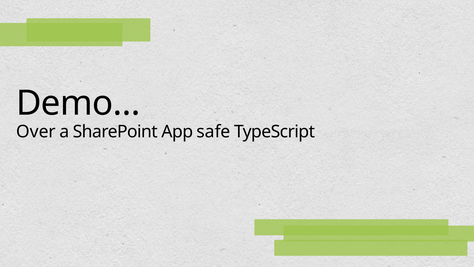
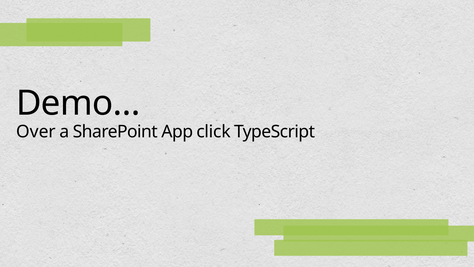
safe: safe -> click
